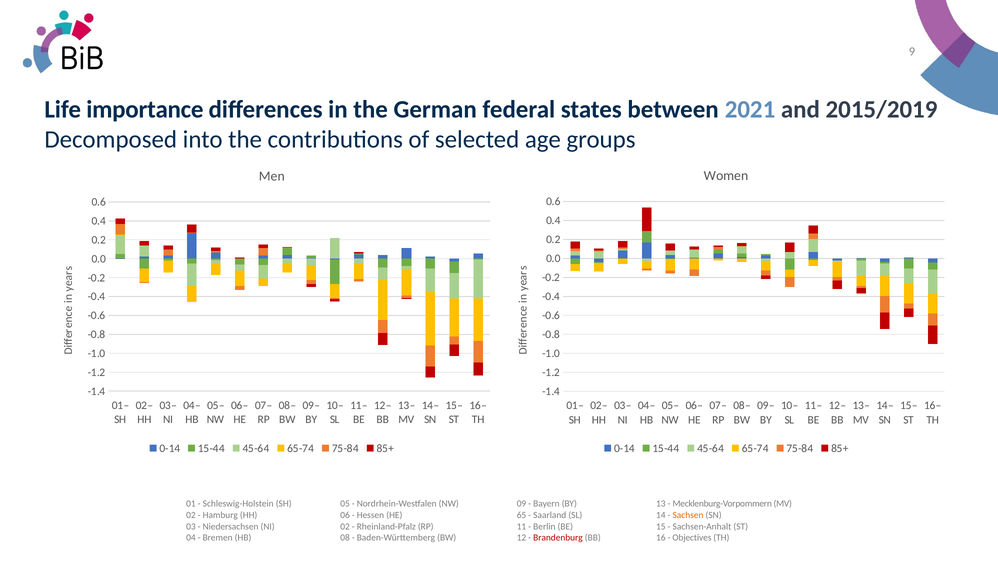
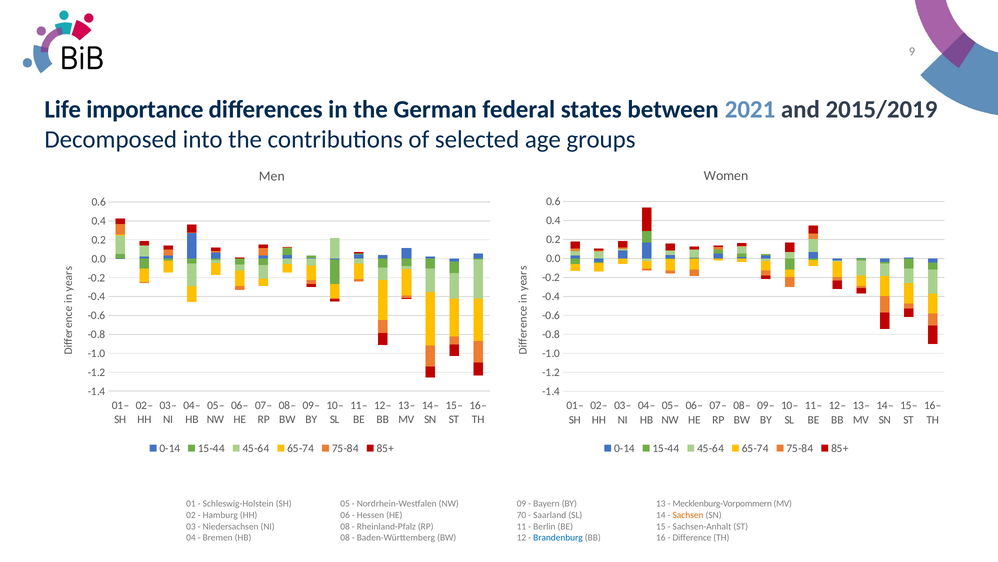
65: 65 -> 70
NI 02: 02 -> 08
Brandenburg colour: red -> blue
Objectives: Objectives -> Difference
